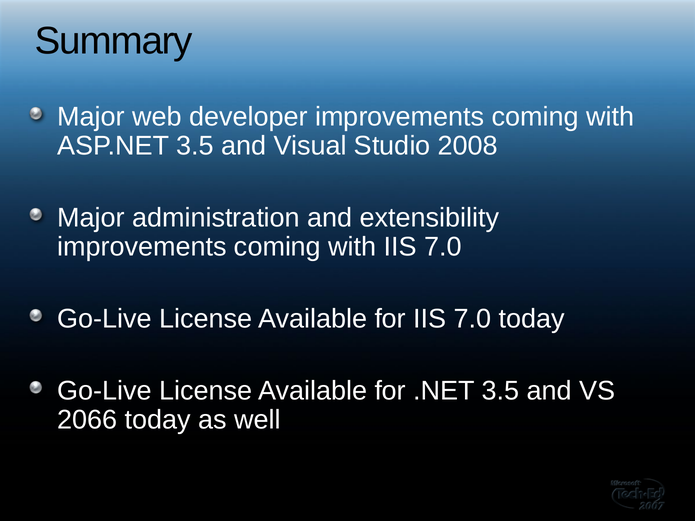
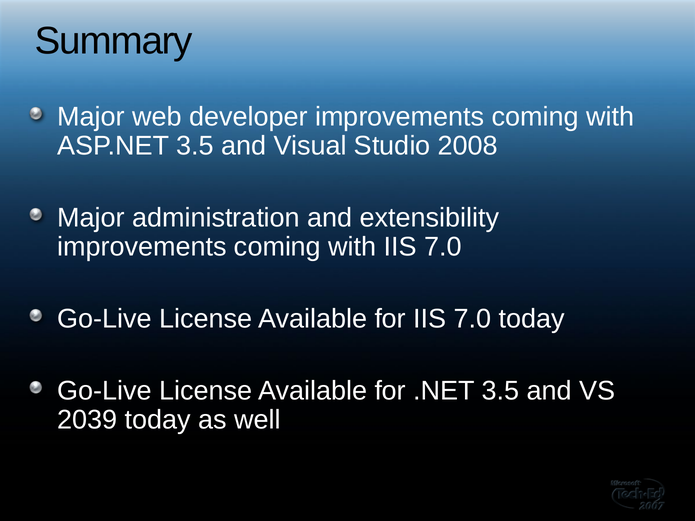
2066: 2066 -> 2039
